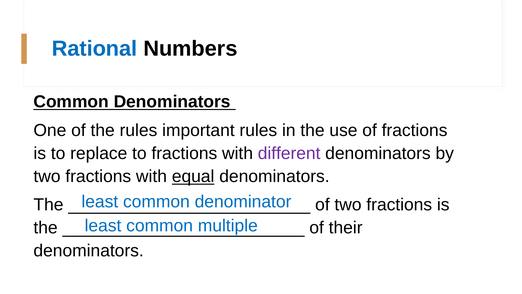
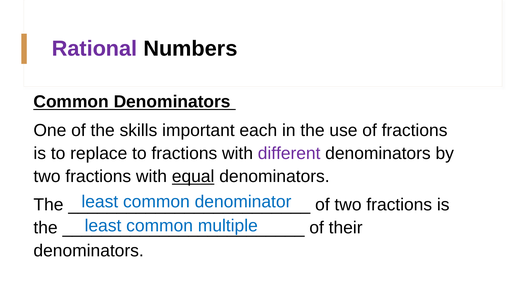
Rational colour: blue -> purple
the rules: rules -> skills
important rules: rules -> each
